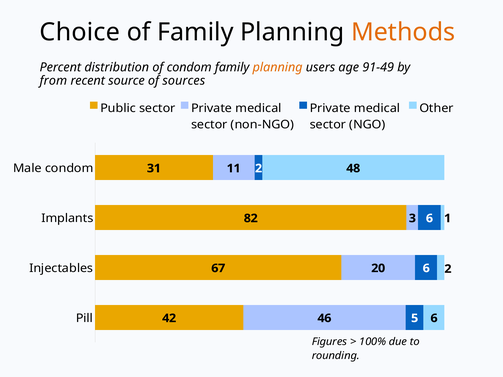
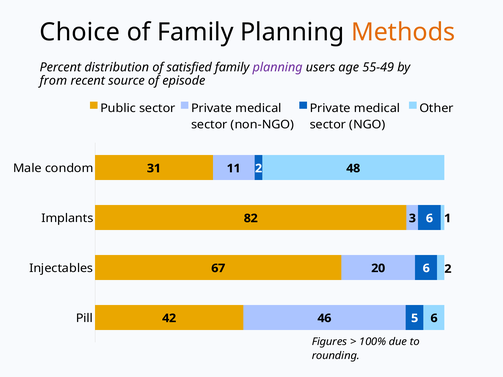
of condom: condom -> satisfied
planning at (278, 67) colour: orange -> purple
91-49: 91-49 -> 55-49
sources: sources -> episode
